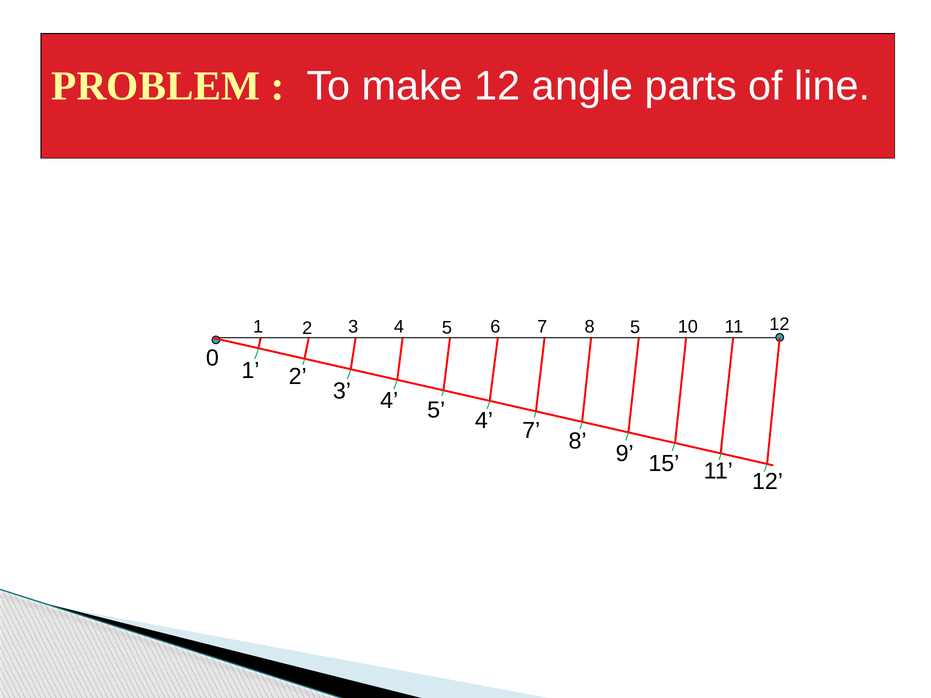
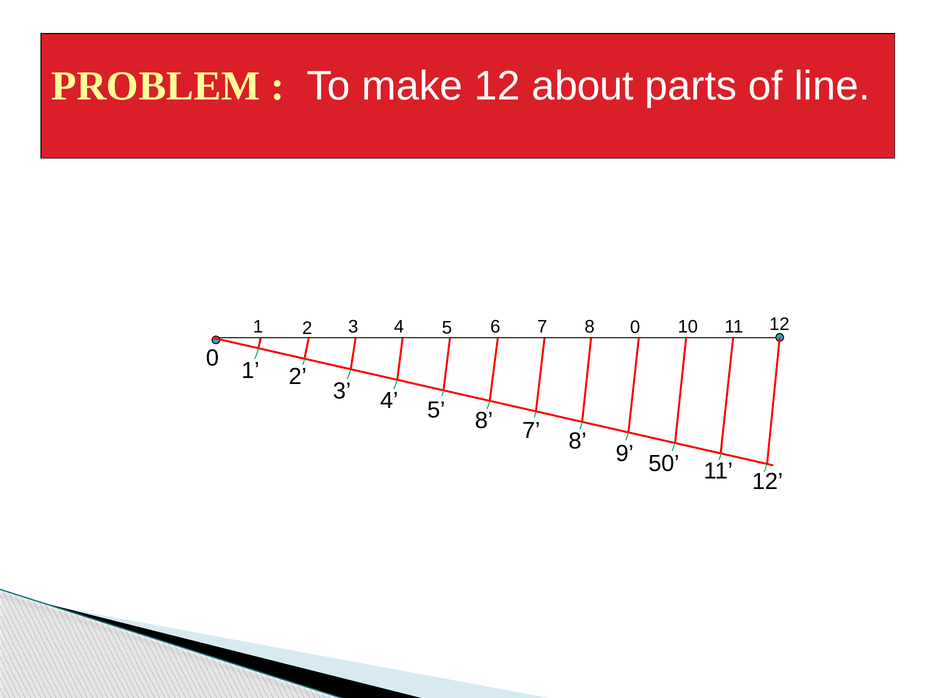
angle: angle -> about
8 5: 5 -> 0
4 at (484, 421): 4 -> 8
15: 15 -> 50
